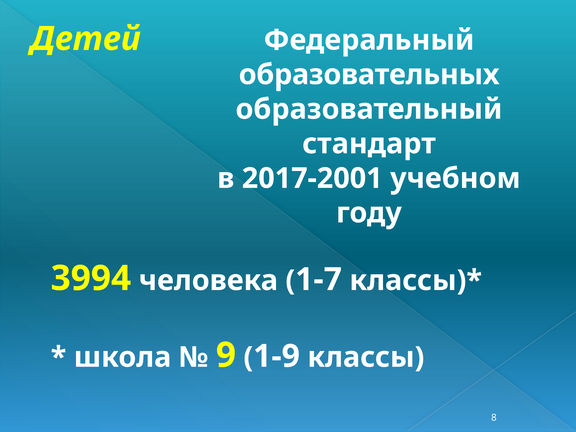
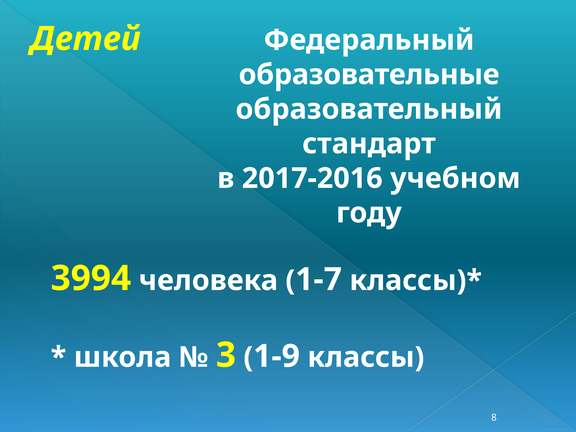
образовательных: образовательных -> образовательные
2017-2001: 2017-2001 -> 2017-2016
9: 9 -> 3
